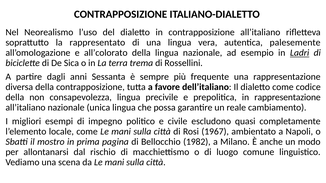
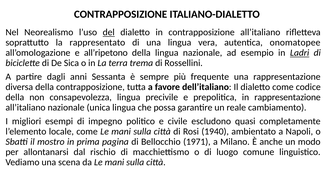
del underline: none -> present
palesemente: palesemente -> onomatopee
all’colorato: all’colorato -> all’ripetono
1967: 1967 -> 1940
1982: 1982 -> 1971
